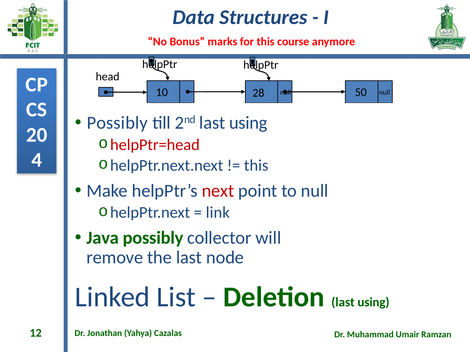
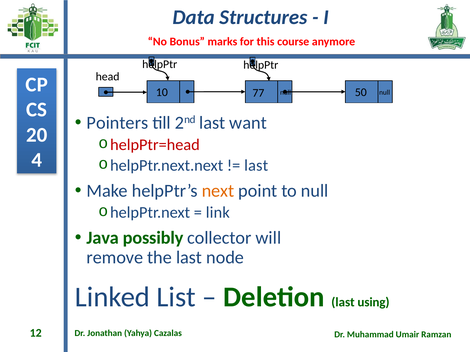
28: 28 -> 77
Possibly at (117, 123): Possibly -> Pointers
2nd last using: using -> want
this at (256, 166): this -> last
next colour: red -> orange
